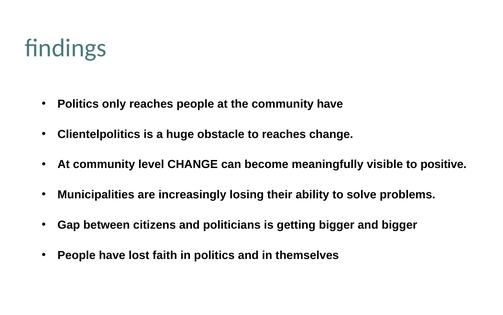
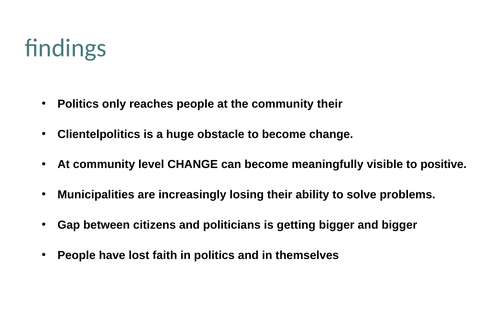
community have: have -> their
to reaches: reaches -> become
